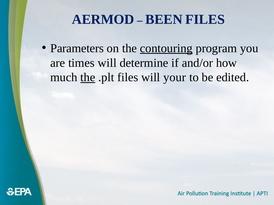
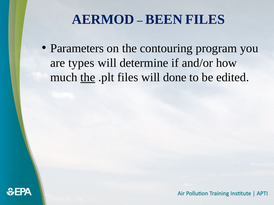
contouring underline: present -> none
times: times -> types
your: your -> done
